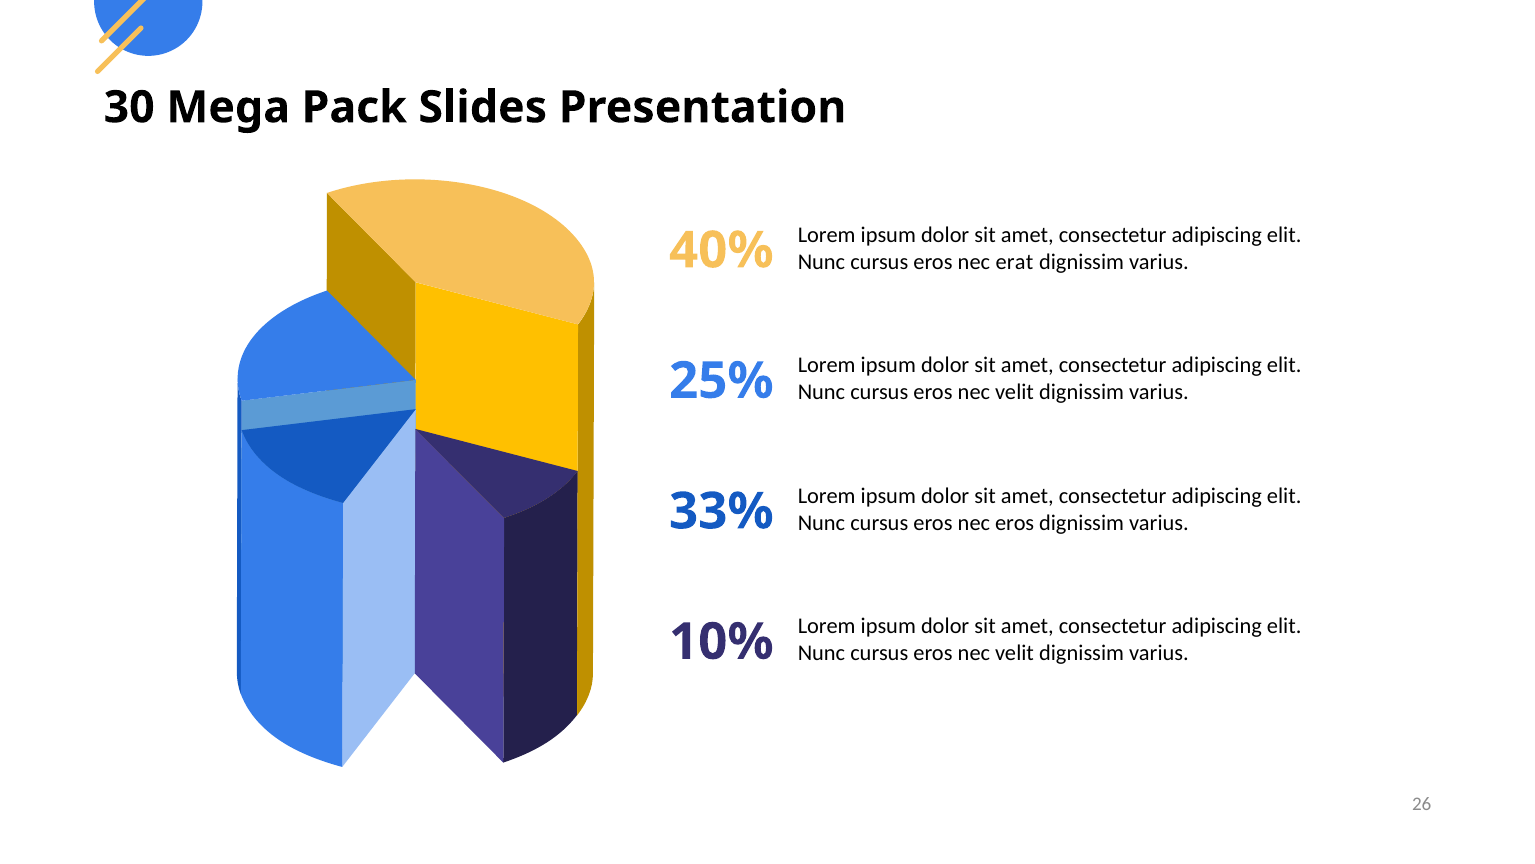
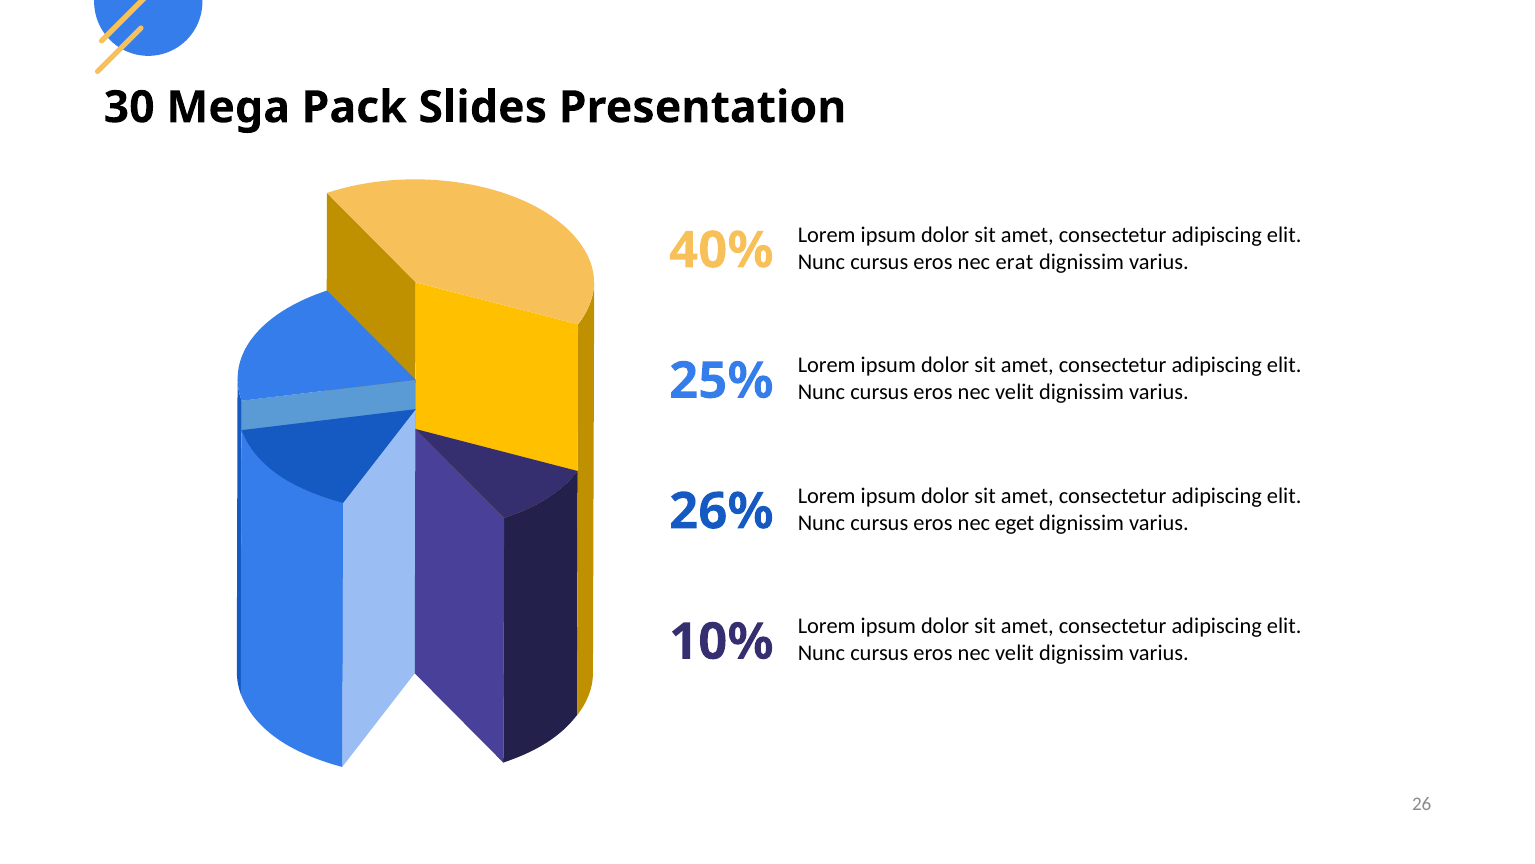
33%: 33% -> 26%
nec eros: eros -> eget
